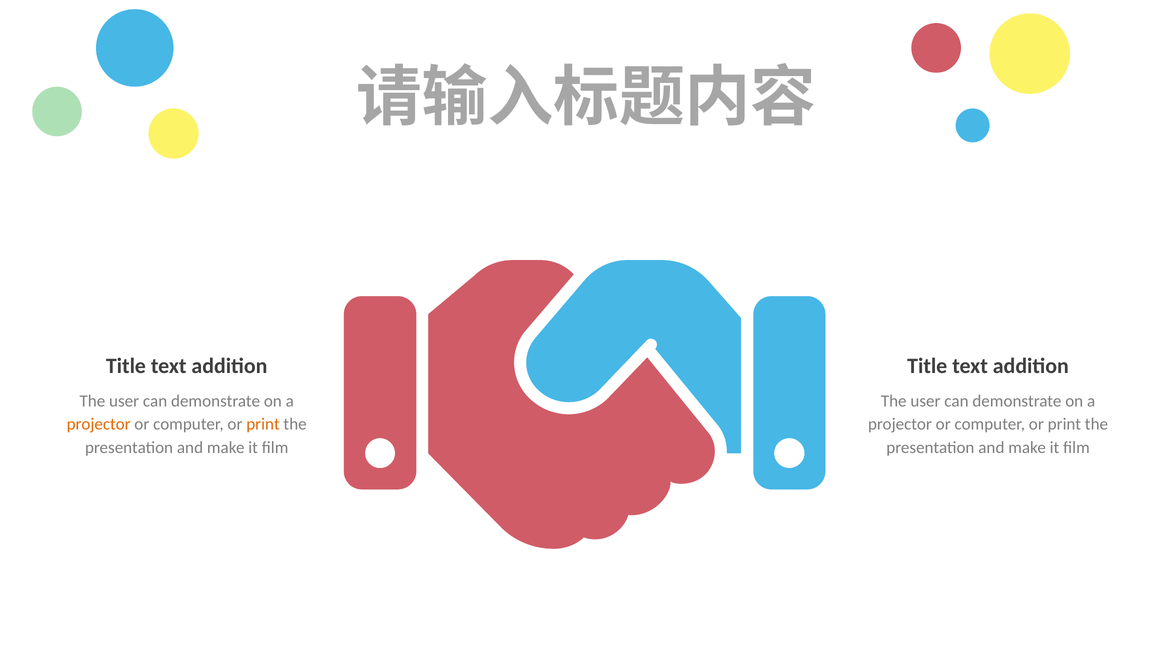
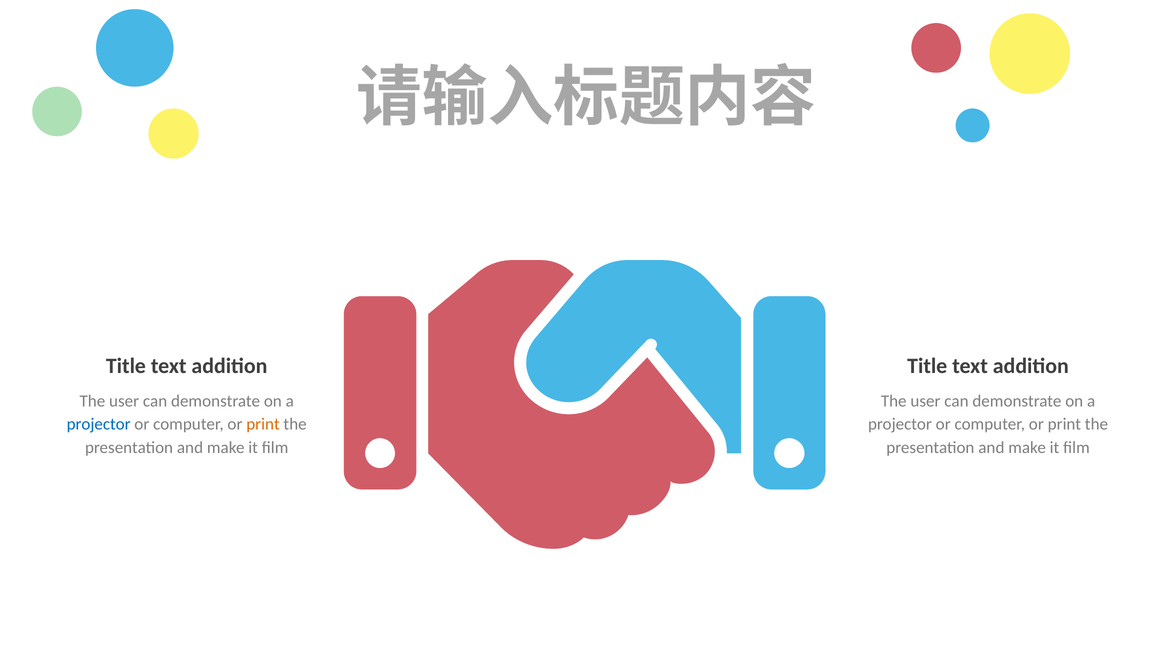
projector at (99, 424) colour: orange -> blue
